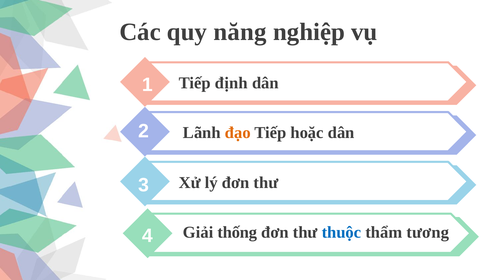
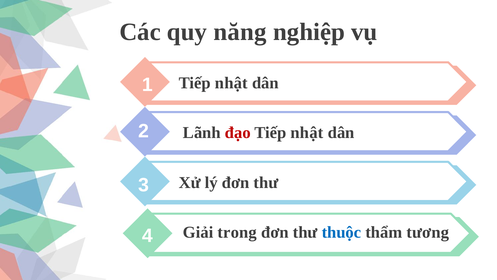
1 Tiếp định: định -> nhật
đạo colour: orange -> red
hoặc at (307, 133): hoặc -> nhật
thống: thống -> trong
